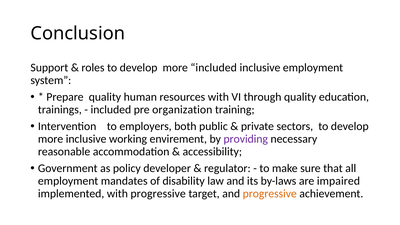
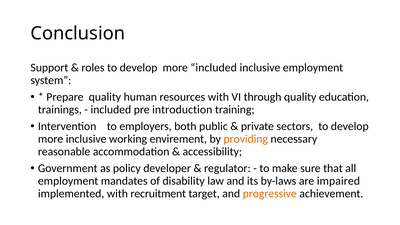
organization: organization -> introduction
providing colour: purple -> orange
with progressive: progressive -> recruitment
